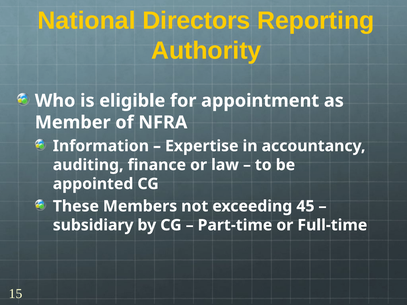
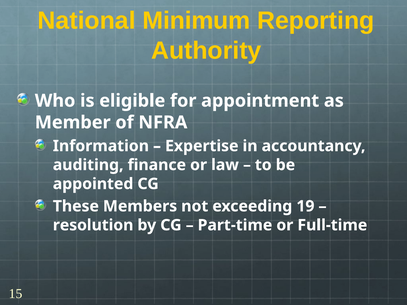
Directors: Directors -> Minimum
45: 45 -> 19
subsidiary: subsidiary -> resolution
